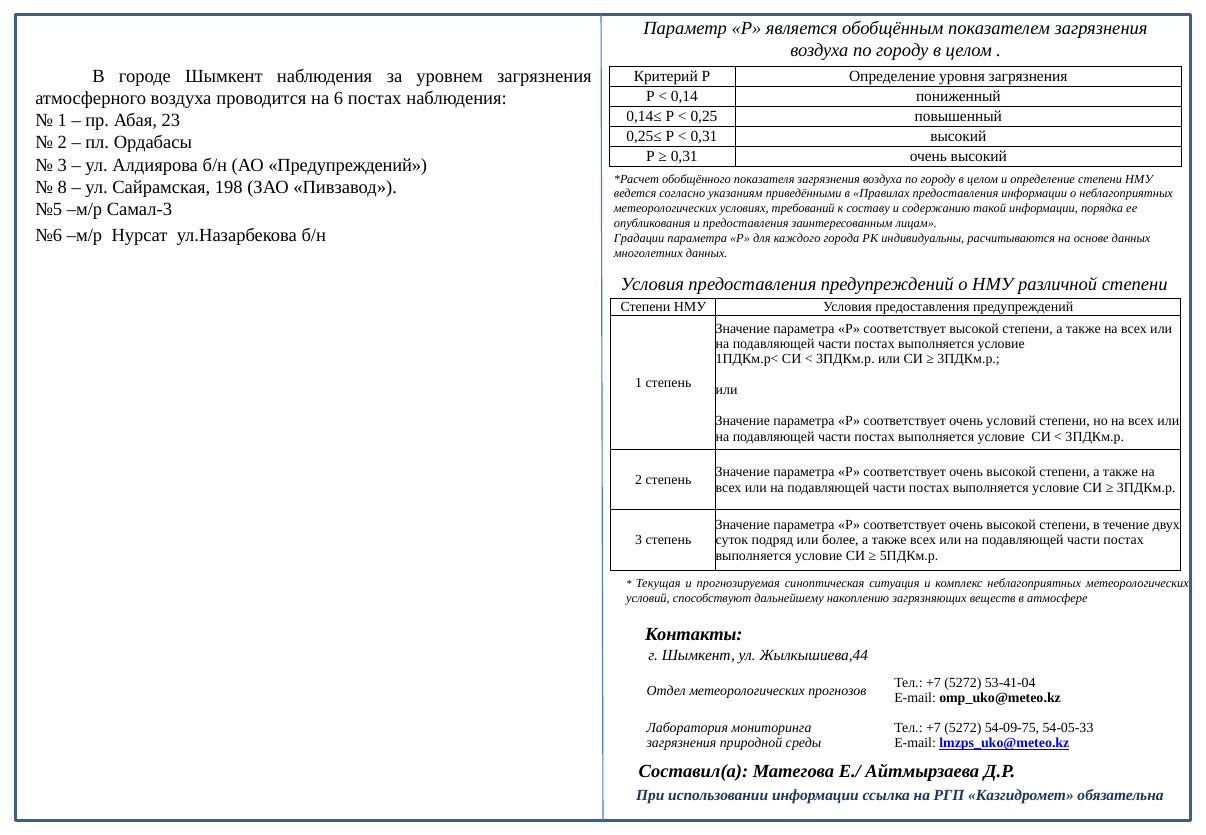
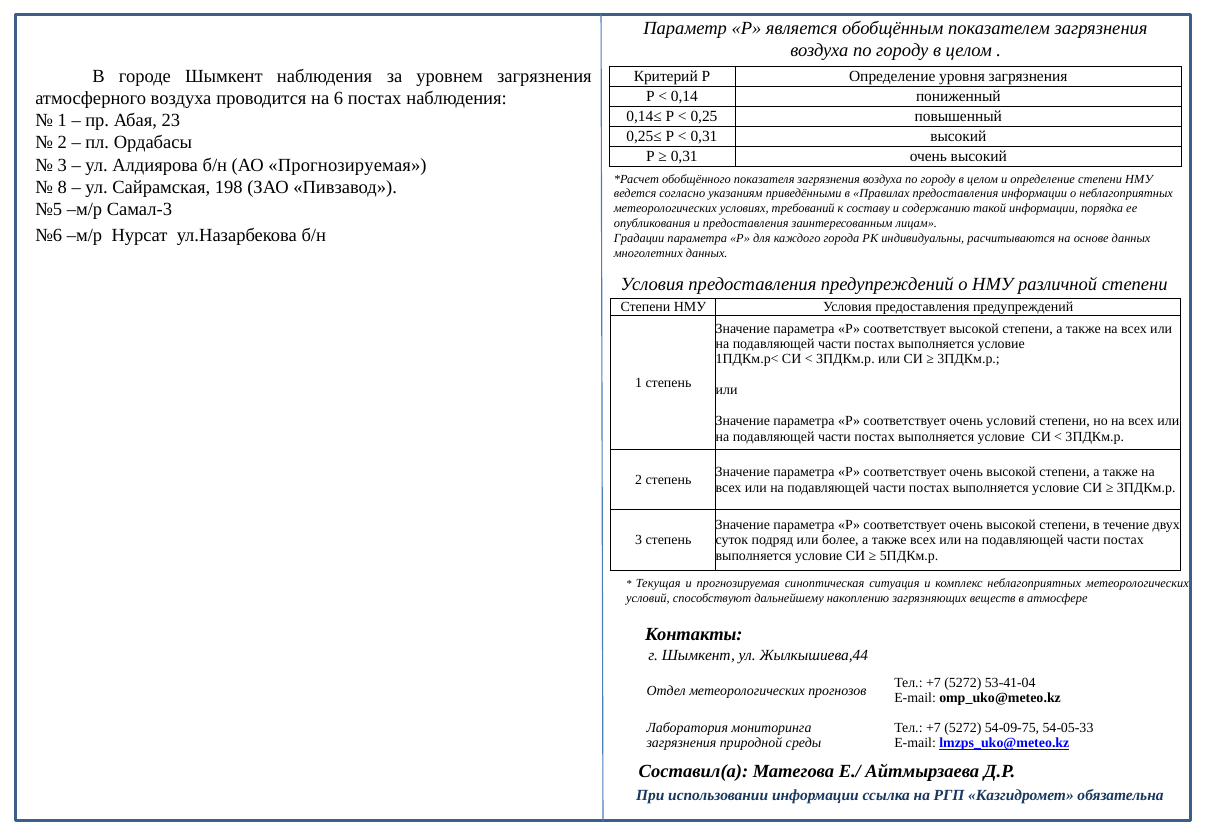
АО Предупреждений: Предупреждений -> Прогнозируемая
